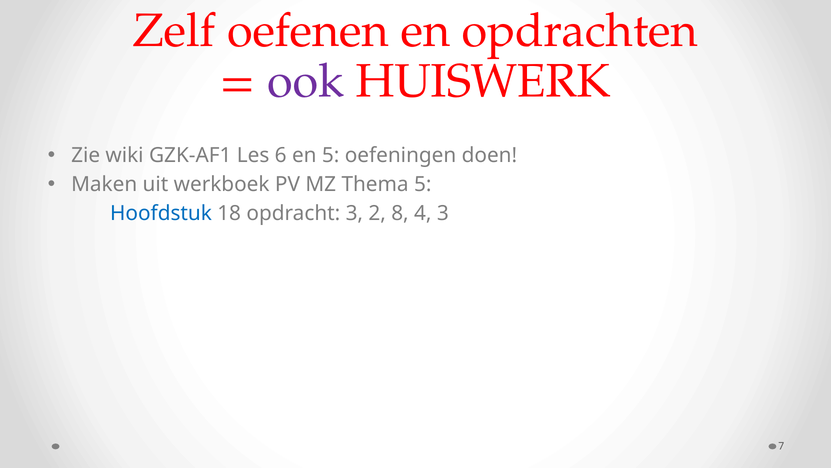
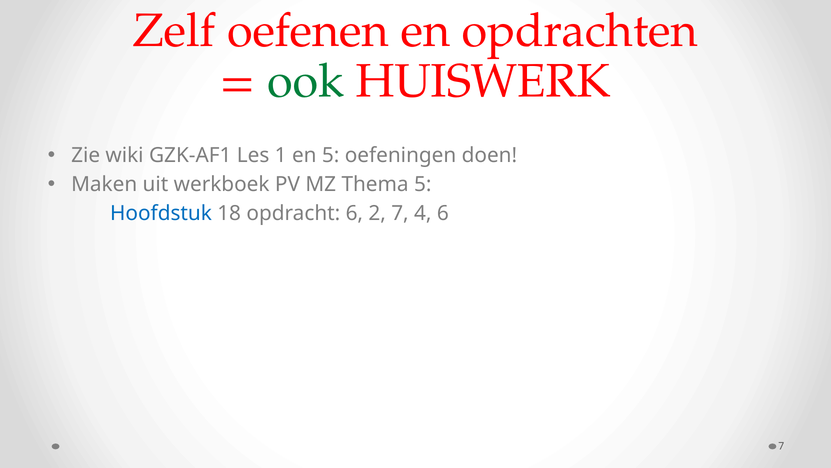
ook colour: purple -> green
6: 6 -> 1
opdracht 3: 3 -> 6
2 8: 8 -> 7
4 3: 3 -> 6
